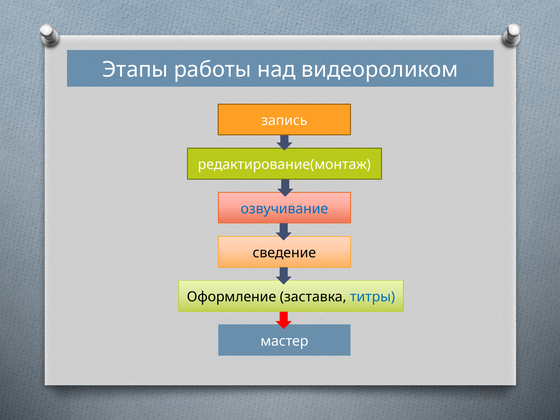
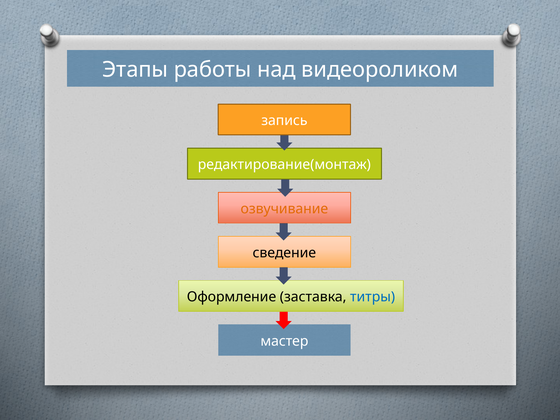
озвучивание colour: blue -> orange
